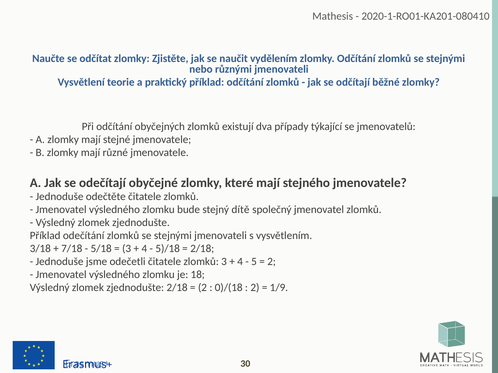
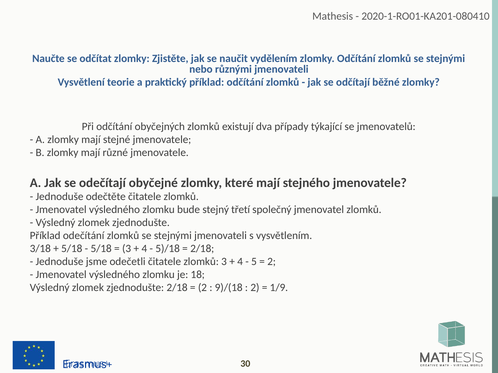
dítě: dítě -> třetí
7/18 at (72, 249): 7/18 -> 5/18
0)/(18: 0)/(18 -> 9)/(18
